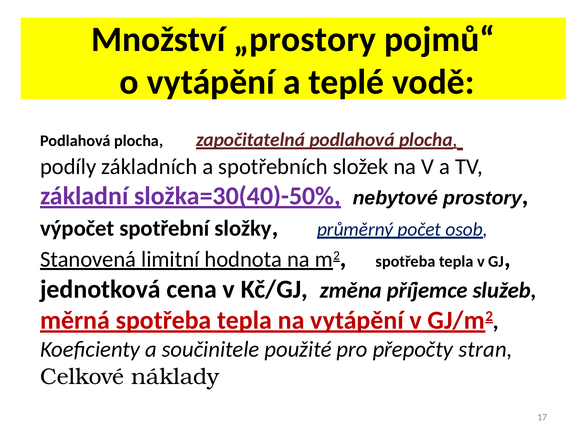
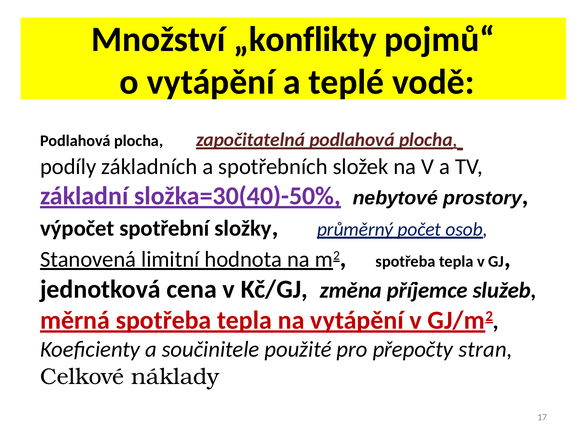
„prostory: „prostory -> „konflikty
